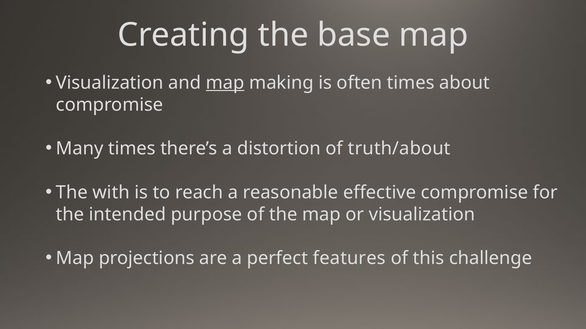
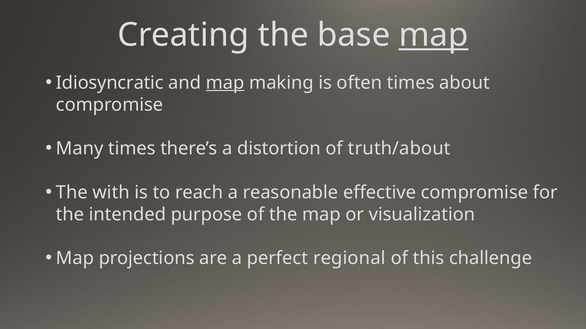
map at (434, 35) underline: none -> present
Visualization at (110, 83): Visualization -> Idiosyncratic
features: features -> regional
